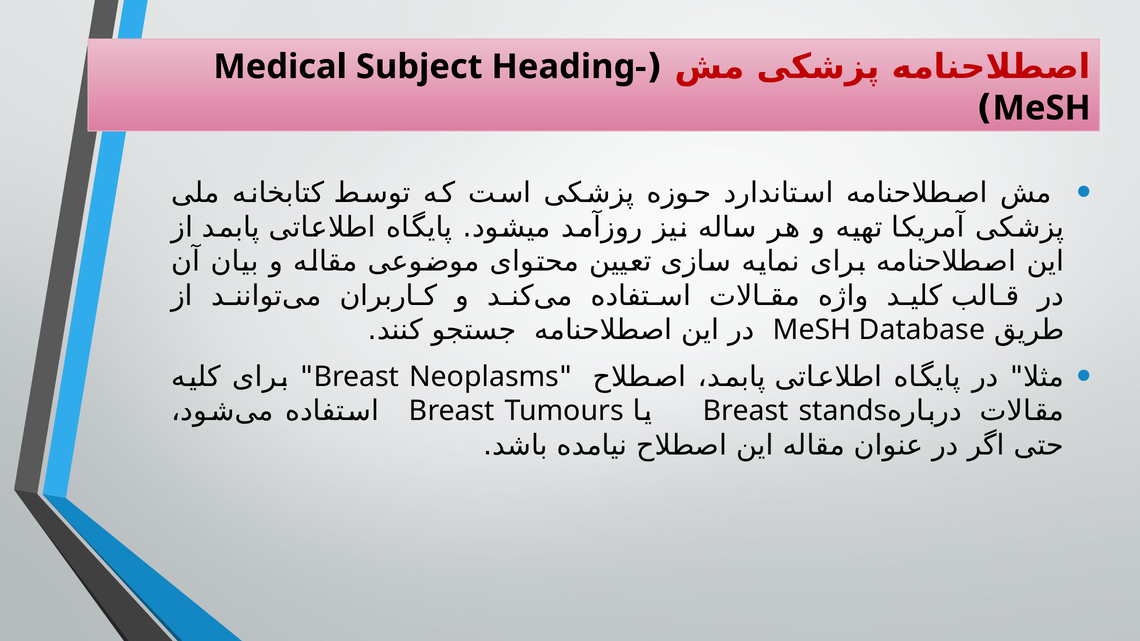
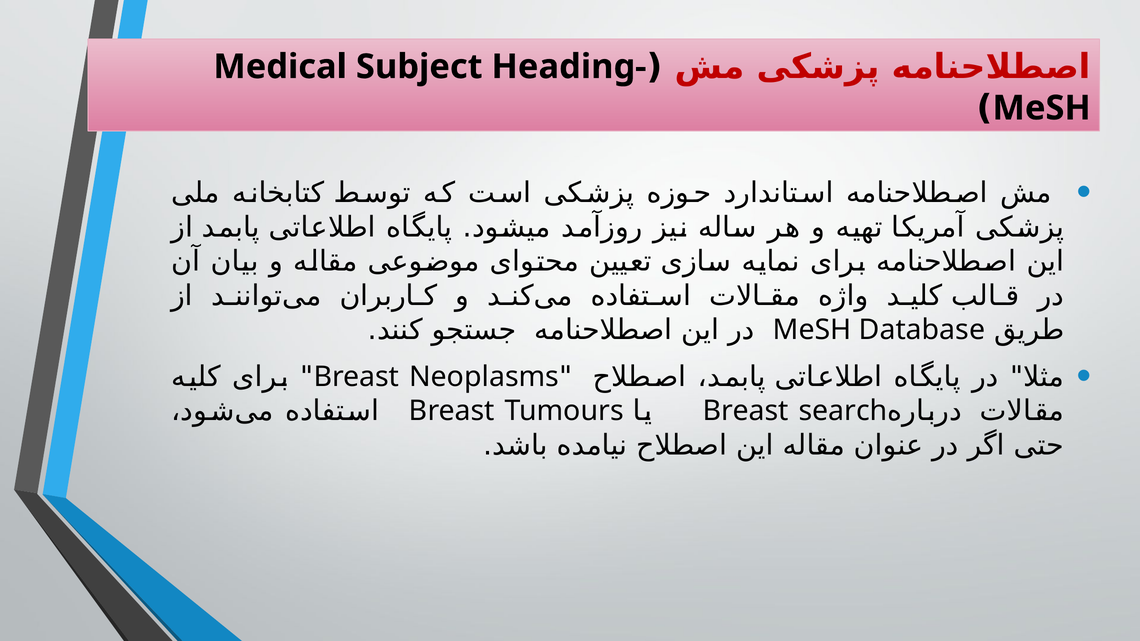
stands: stands -> search
